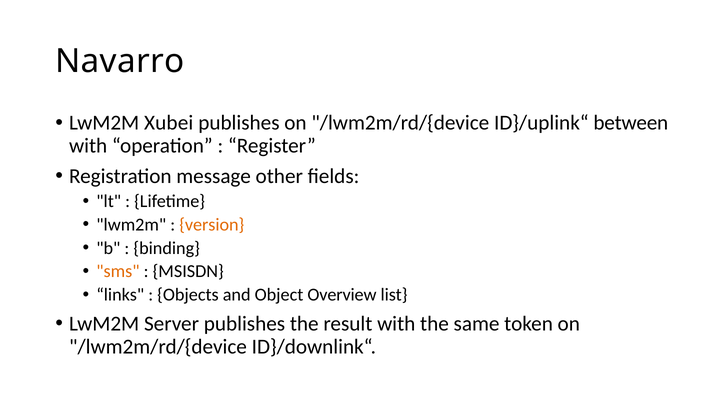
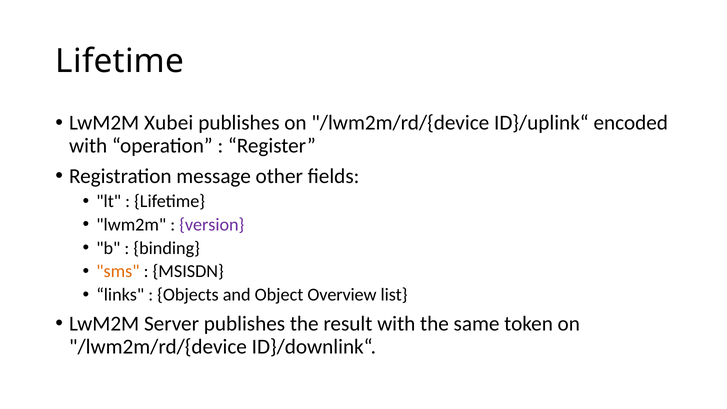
Navarro at (120, 61): Navarro -> Lifetime
between: between -> encoded
version colour: orange -> purple
